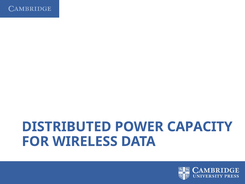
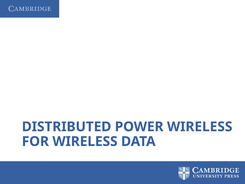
POWER CAPACITY: CAPACITY -> WIRELESS
